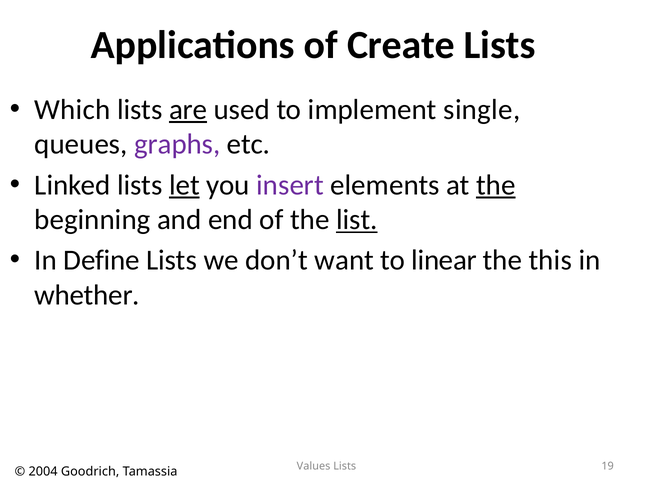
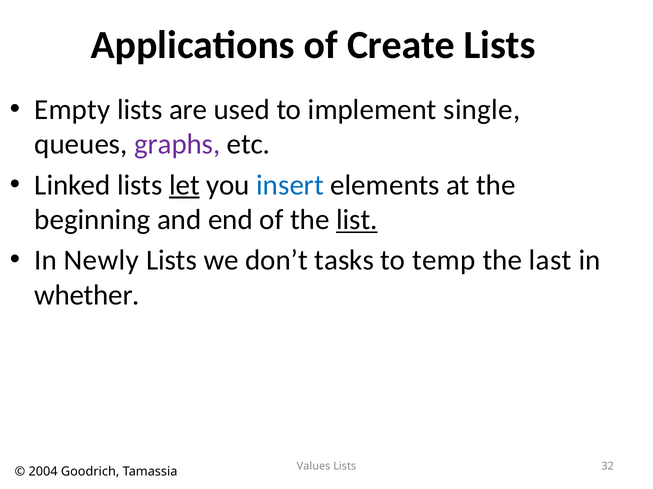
Which: Which -> Empty
are underline: present -> none
insert colour: purple -> blue
the at (496, 185) underline: present -> none
Define: Define -> Newly
want: want -> tasks
linear: linear -> temp
this: this -> last
19: 19 -> 32
